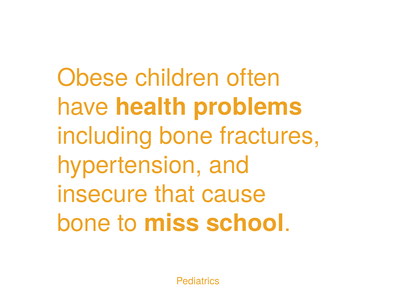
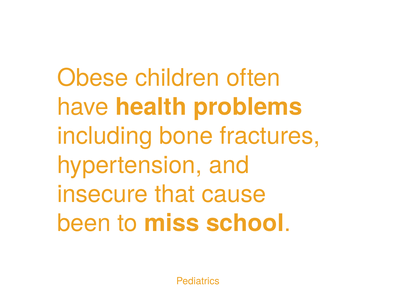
bone at (84, 223): bone -> been
